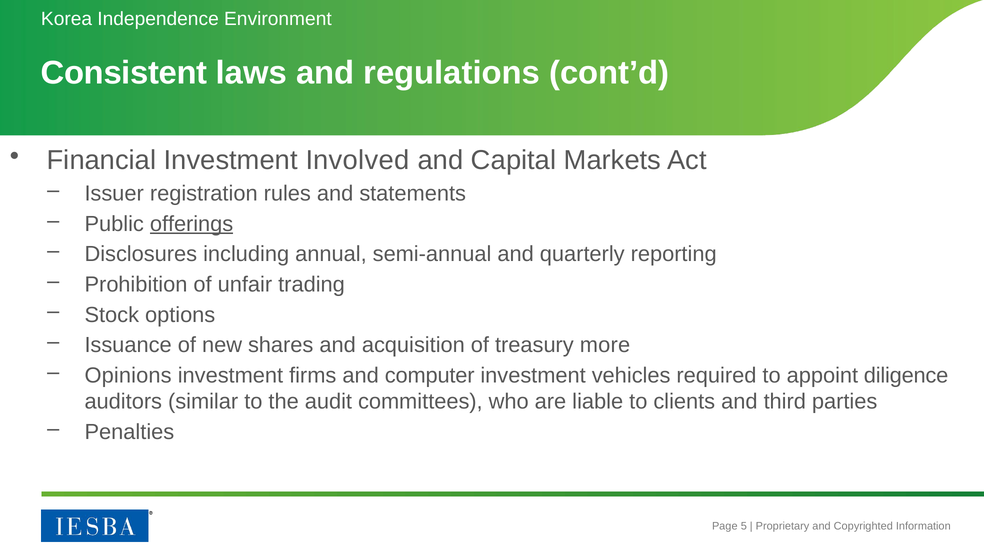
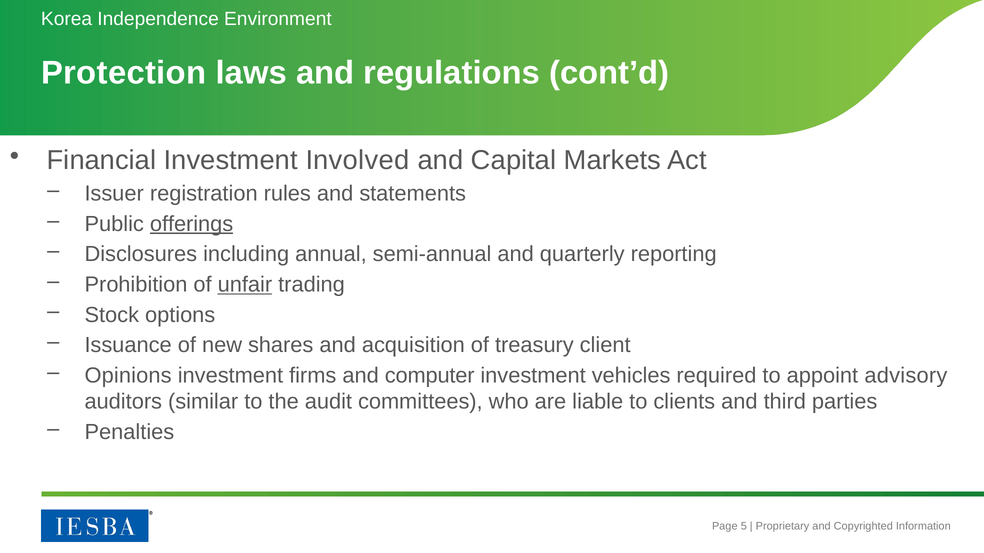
Consistent: Consistent -> Protection
unfair underline: none -> present
more: more -> client
diligence: diligence -> advisory
